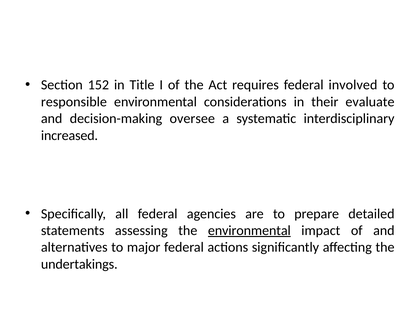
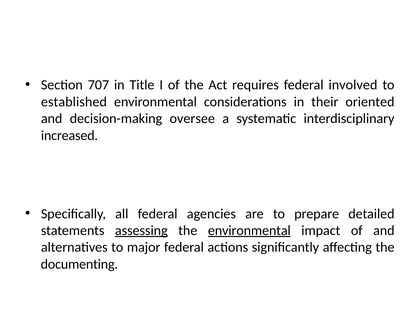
152: 152 -> 707
responsible: responsible -> established
evaluate: evaluate -> oriented
assessing underline: none -> present
undertakings: undertakings -> documenting
